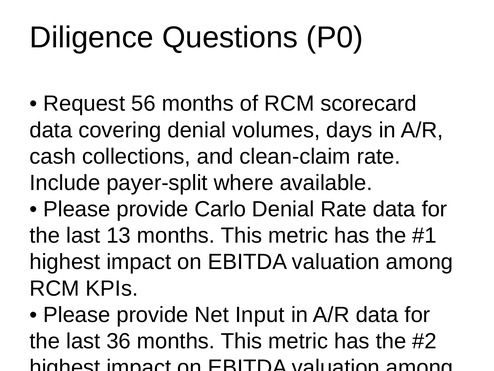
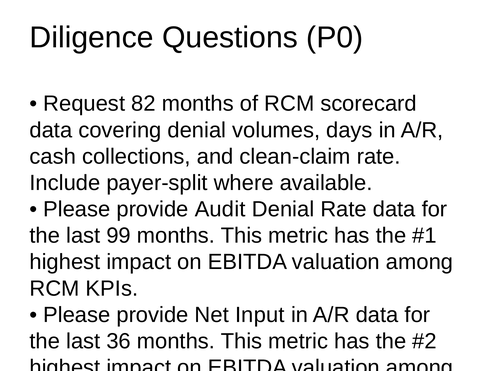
56: 56 -> 82
Carlo: Carlo -> Audit
13: 13 -> 99
